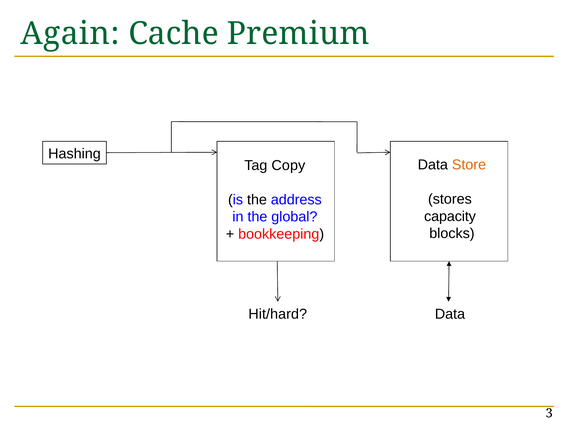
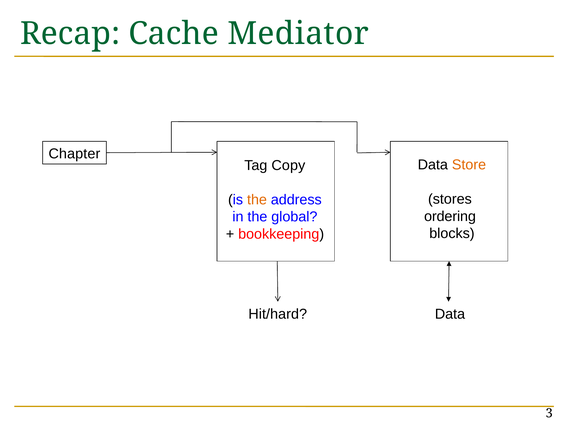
Again: Again -> Recap
Premium: Premium -> Mediator
Hashing: Hashing -> Chapter
the at (257, 200) colour: black -> orange
capacity: capacity -> ordering
